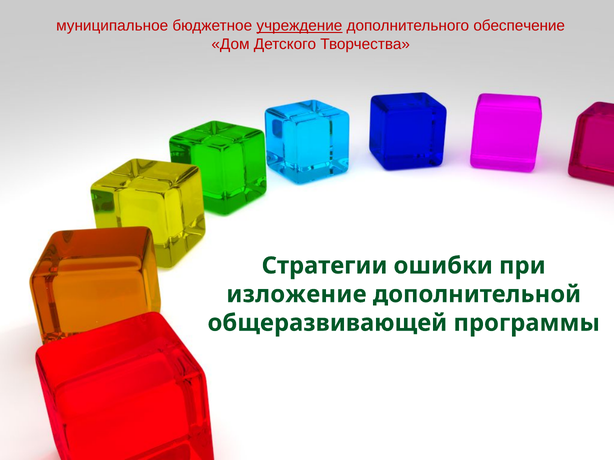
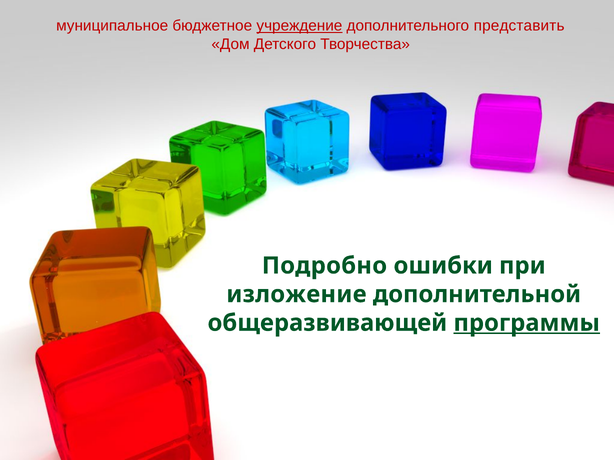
обеспечение: обеспечение -> представить
Стратегии: Стратегии -> Подробно
программы underline: none -> present
